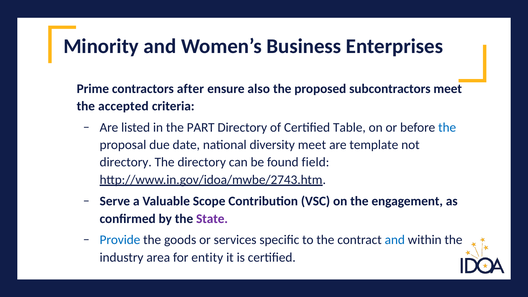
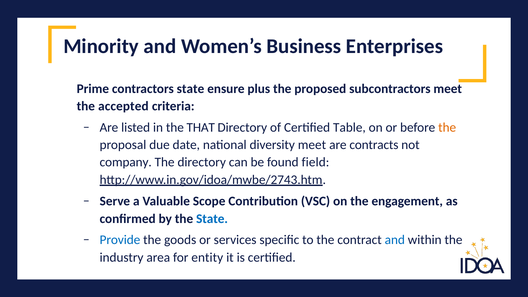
contractors after: after -> state
also: also -> plus
PART: PART -> THAT
the at (447, 127) colour: blue -> orange
template: template -> contracts
directory at (126, 162): directory -> company
State at (212, 219) colour: purple -> blue
